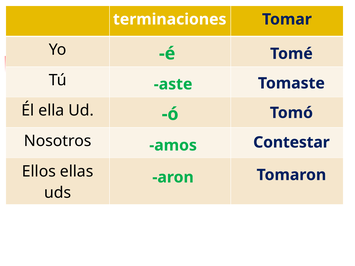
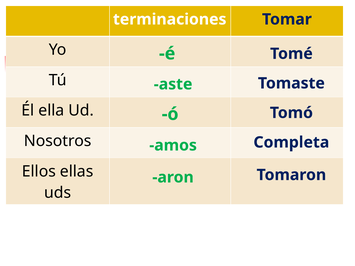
Contestar: Contestar -> Completa
